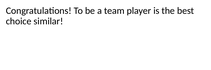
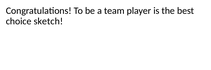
similar: similar -> sketch
